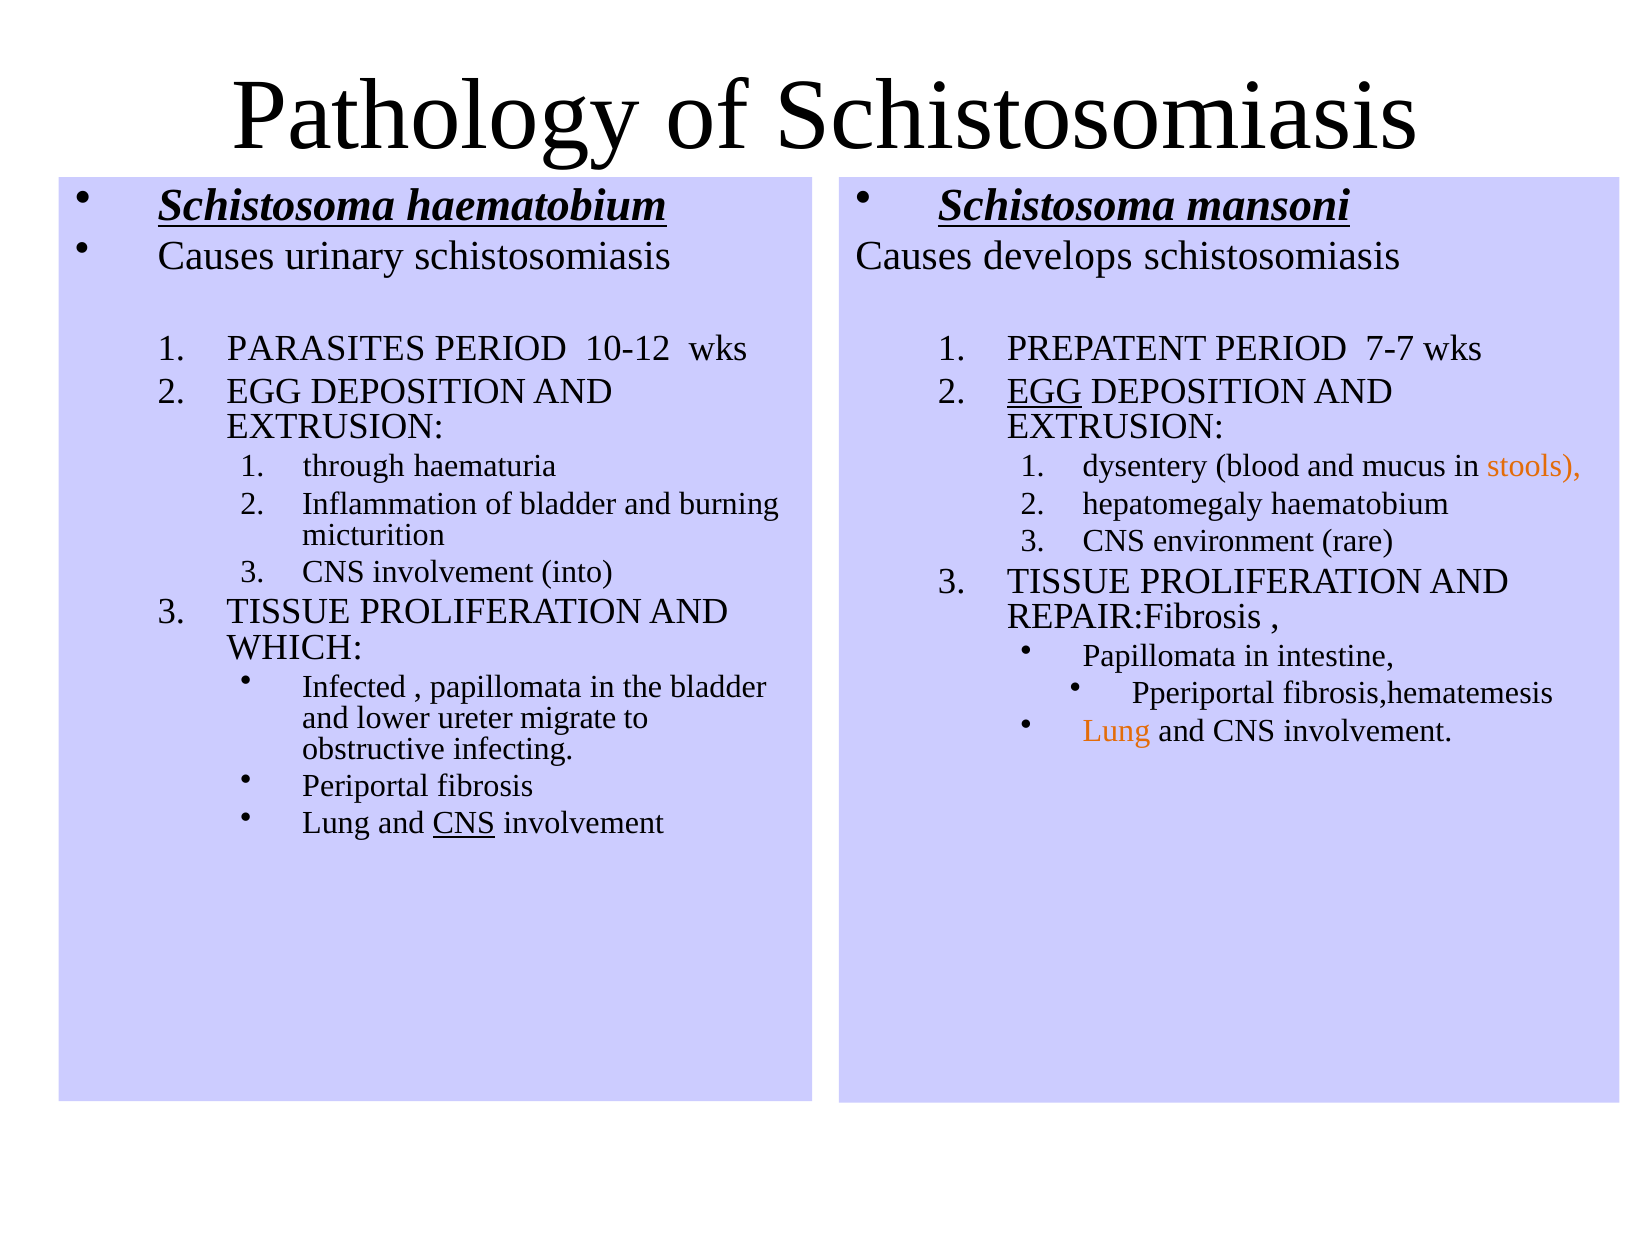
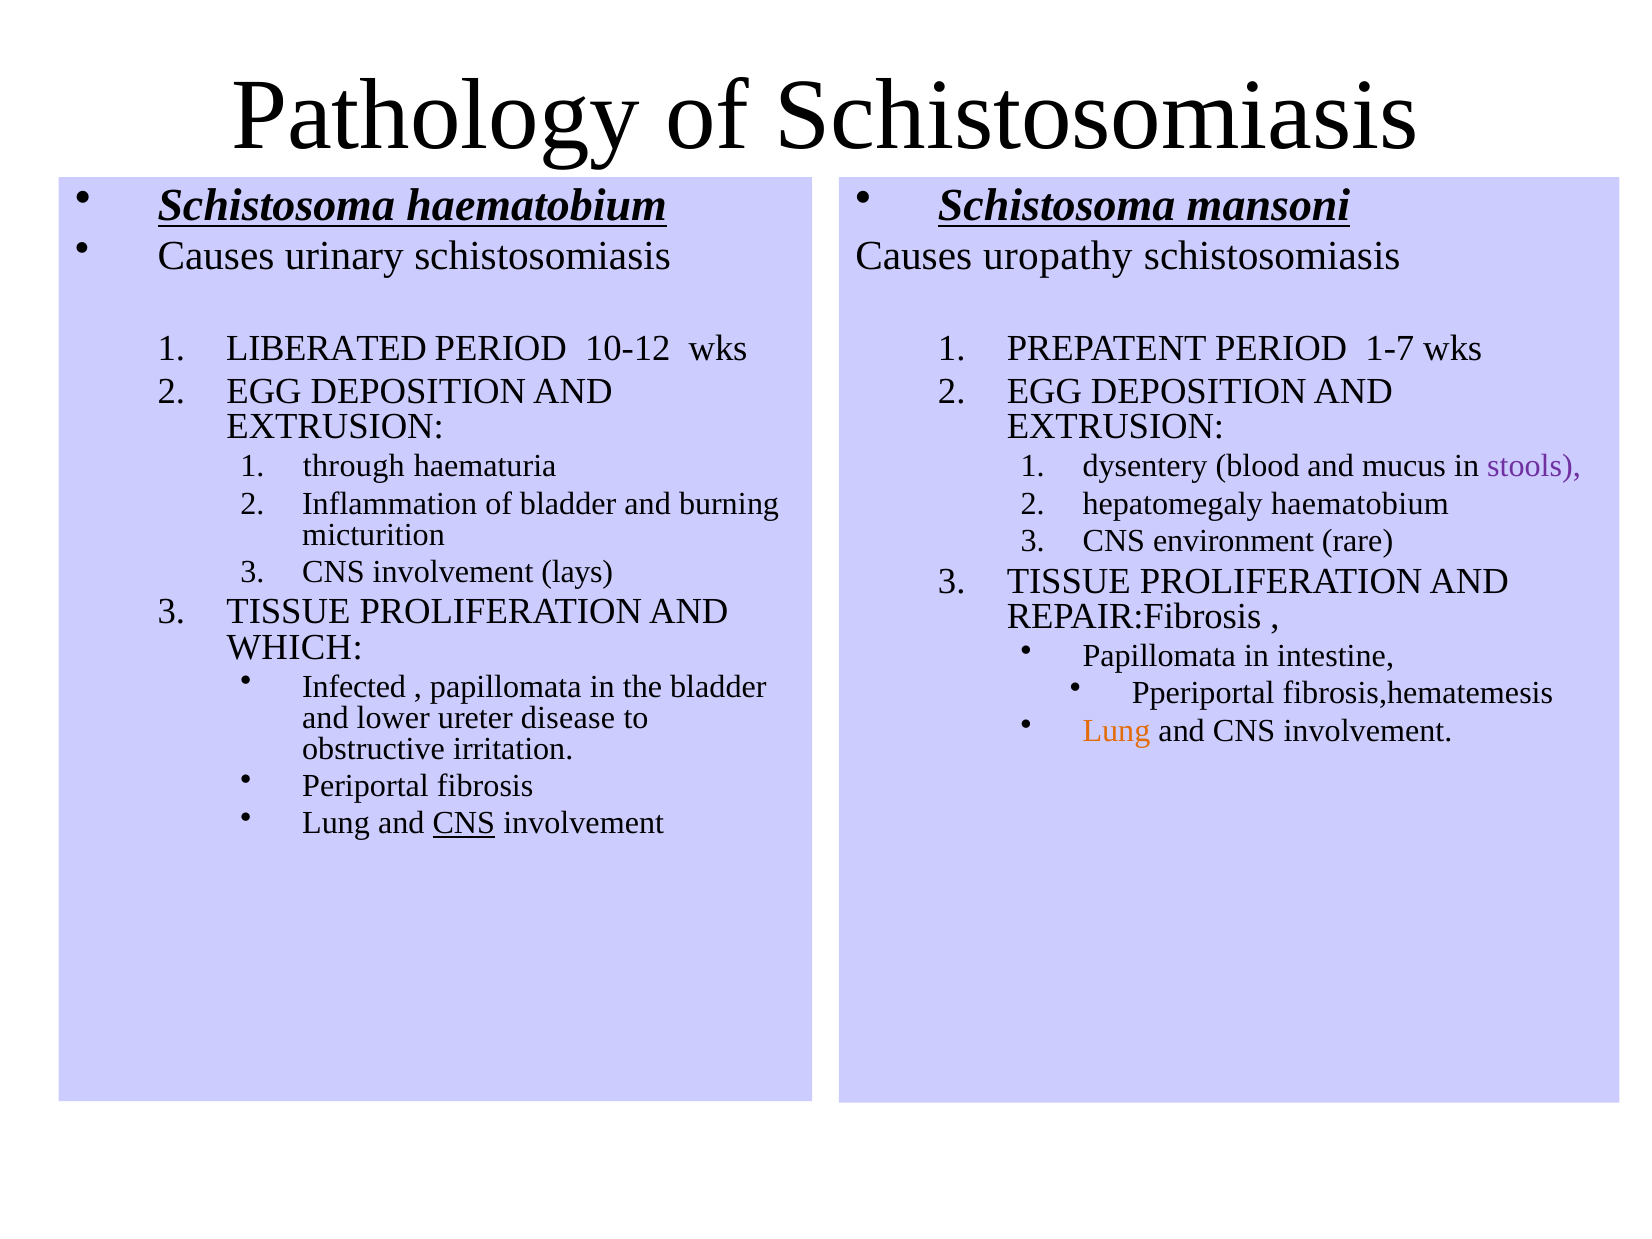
develops: develops -> uropathy
PARASITES: PARASITES -> LIBERATED
7-7: 7-7 -> 1-7
EGG at (1044, 391) underline: present -> none
stools colour: orange -> purple
into: into -> lays
migrate: migrate -> disease
infecting: infecting -> irritation
